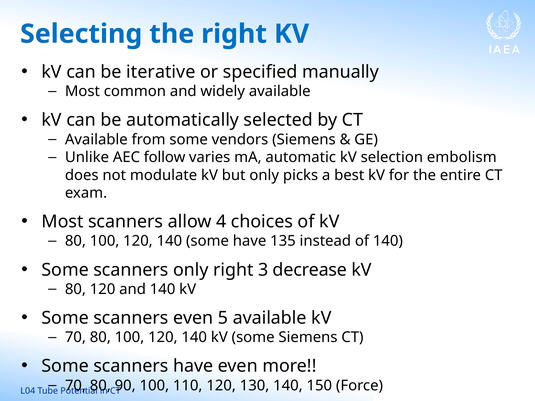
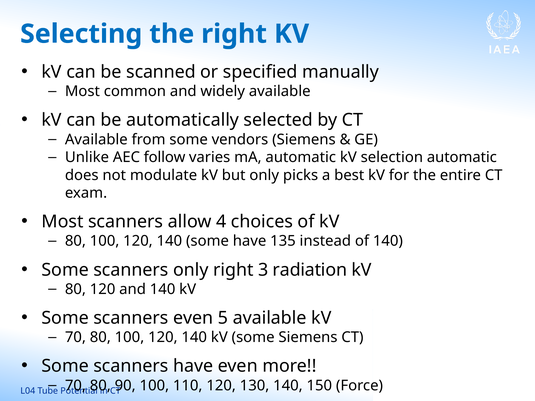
iterative: iterative -> scanned
selection embolism: embolism -> automatic
decrease: decrease -> radiation
